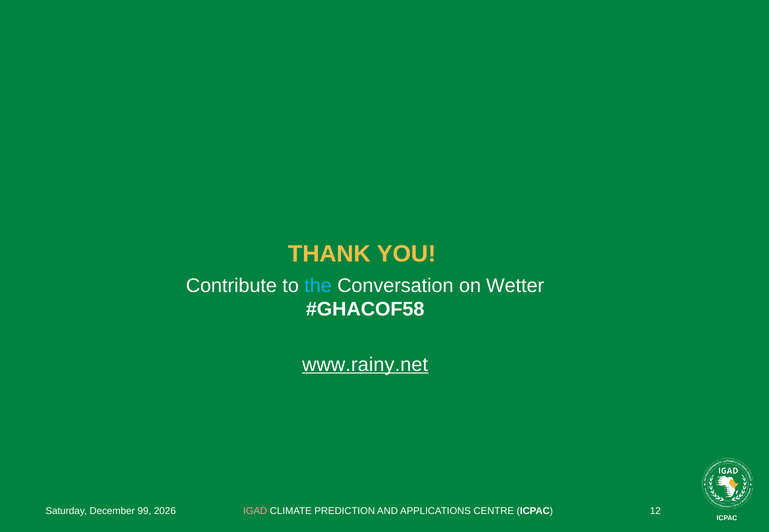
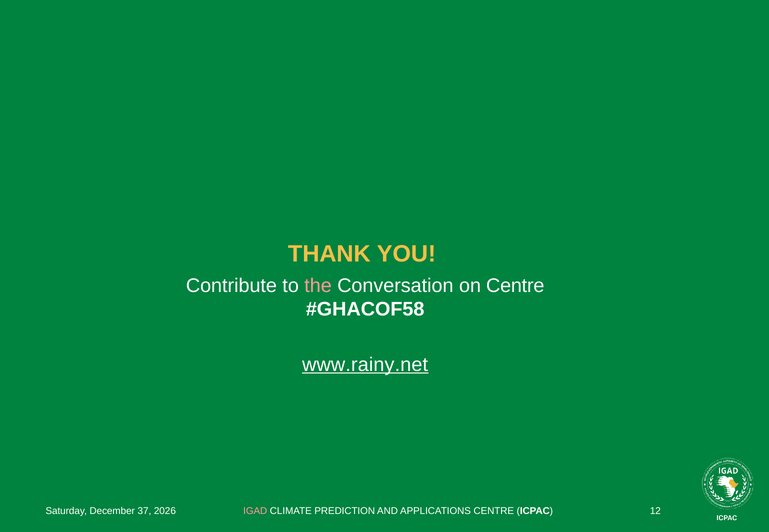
the colour: light blue -> pink
on Wetter: Wetter -> Centre
99: 99 -> 37
